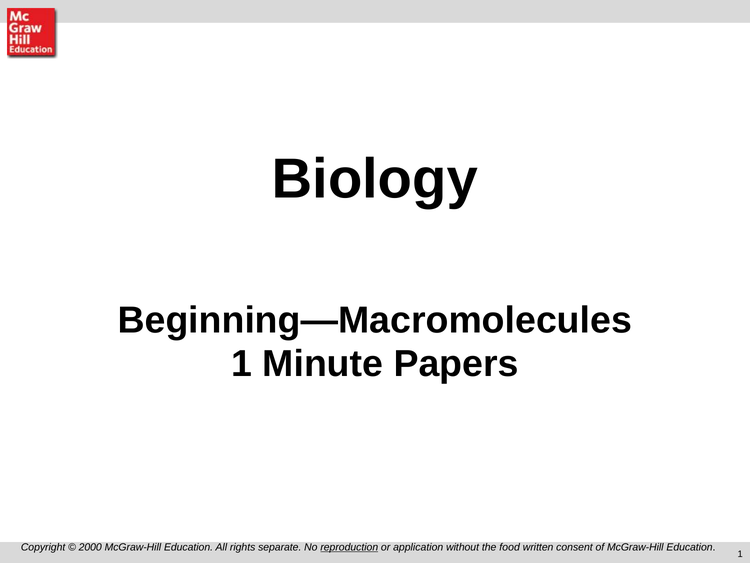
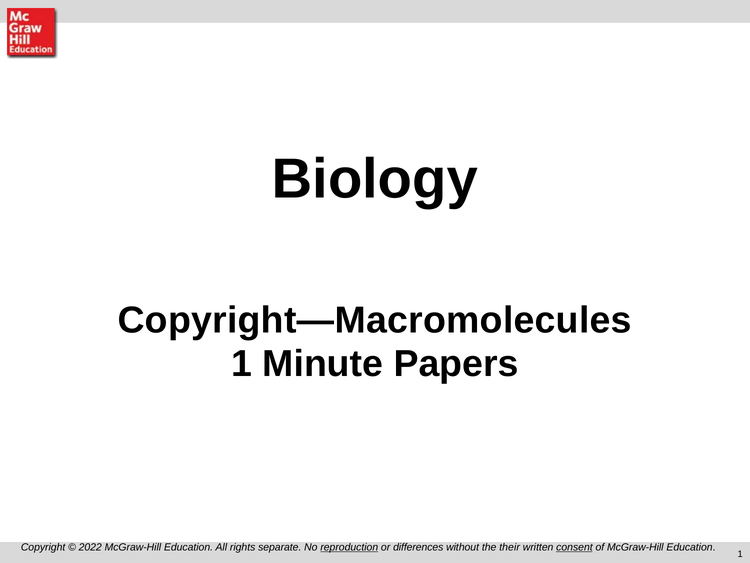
Beginning—Macromolecules: Beginning—Macromolecules -> Copyright—Macromolecules
2000: 2000 -> 2022
application: application -> differences
food: food -> their
consent underline: none -> present
